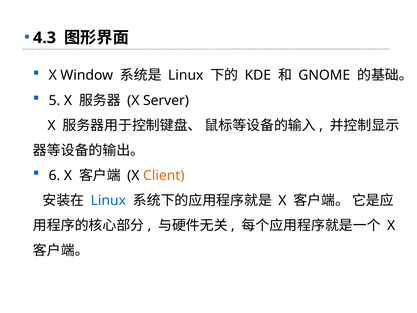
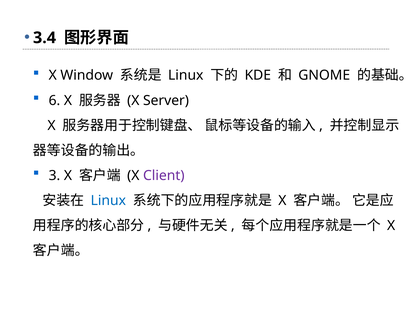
4.3: 4.3 -> 3.4
5: 5 -> 6
6: 6 -> 3
Client colour: orange -> purple
